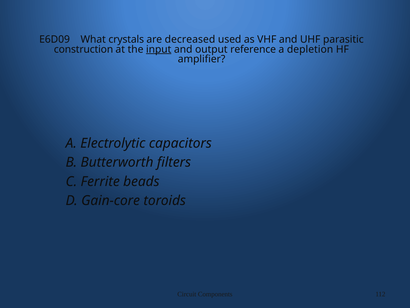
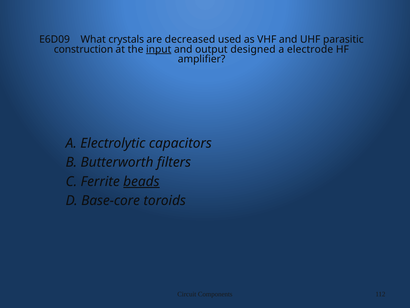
reference: reference -> designed
depletion: depletion -> electrode
beads underline: none -> present
Gain-core: Gain-core -> Base-core
